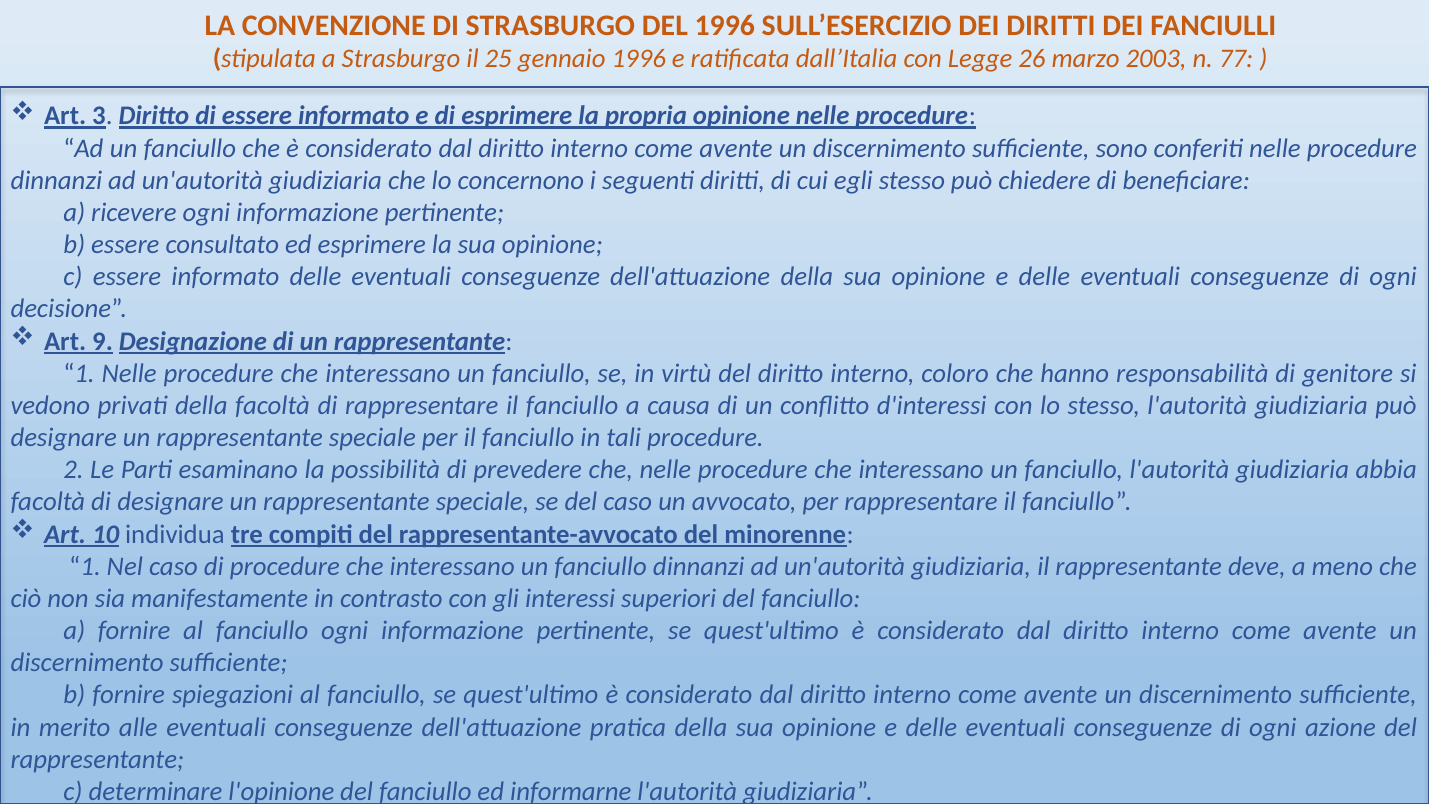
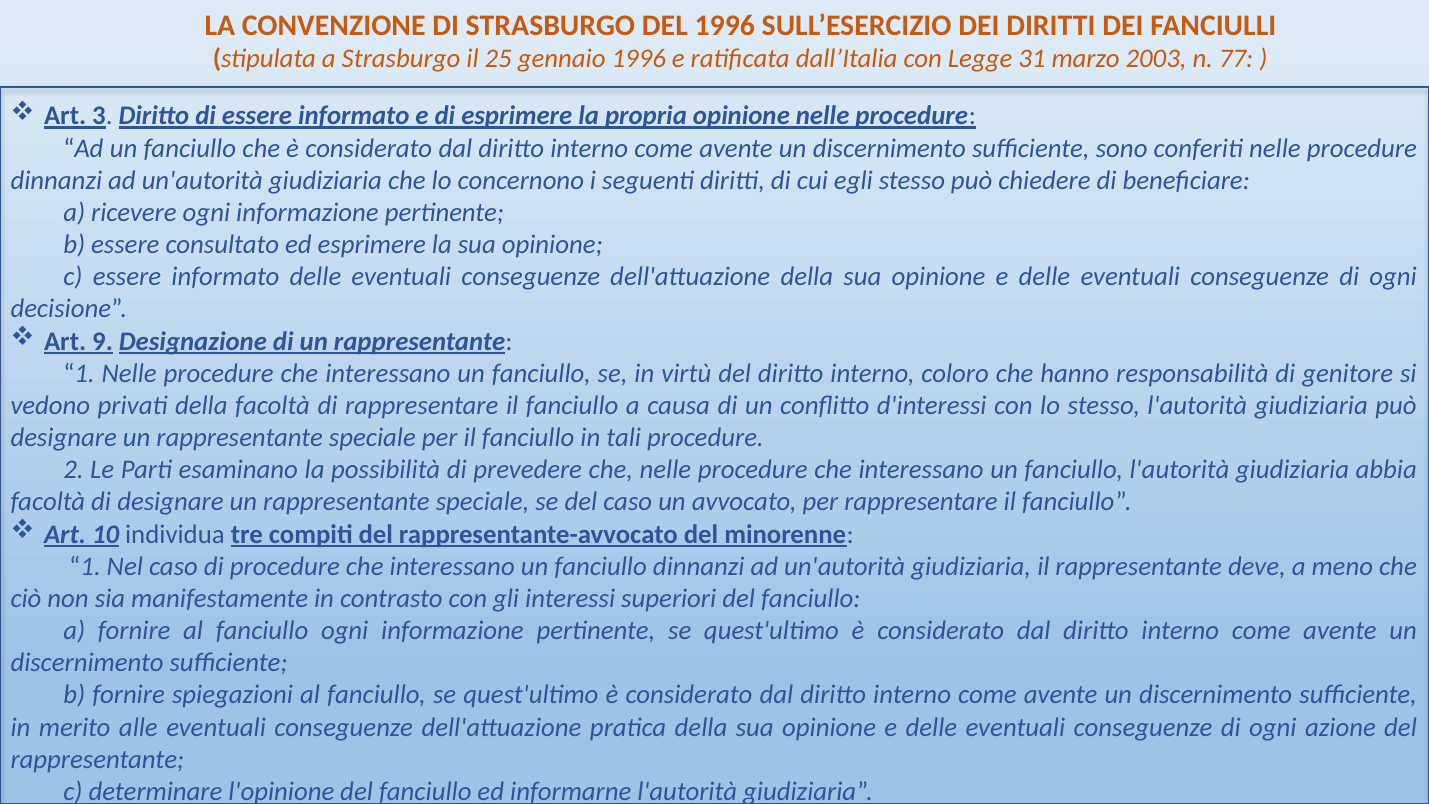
26: 26 -> 31
